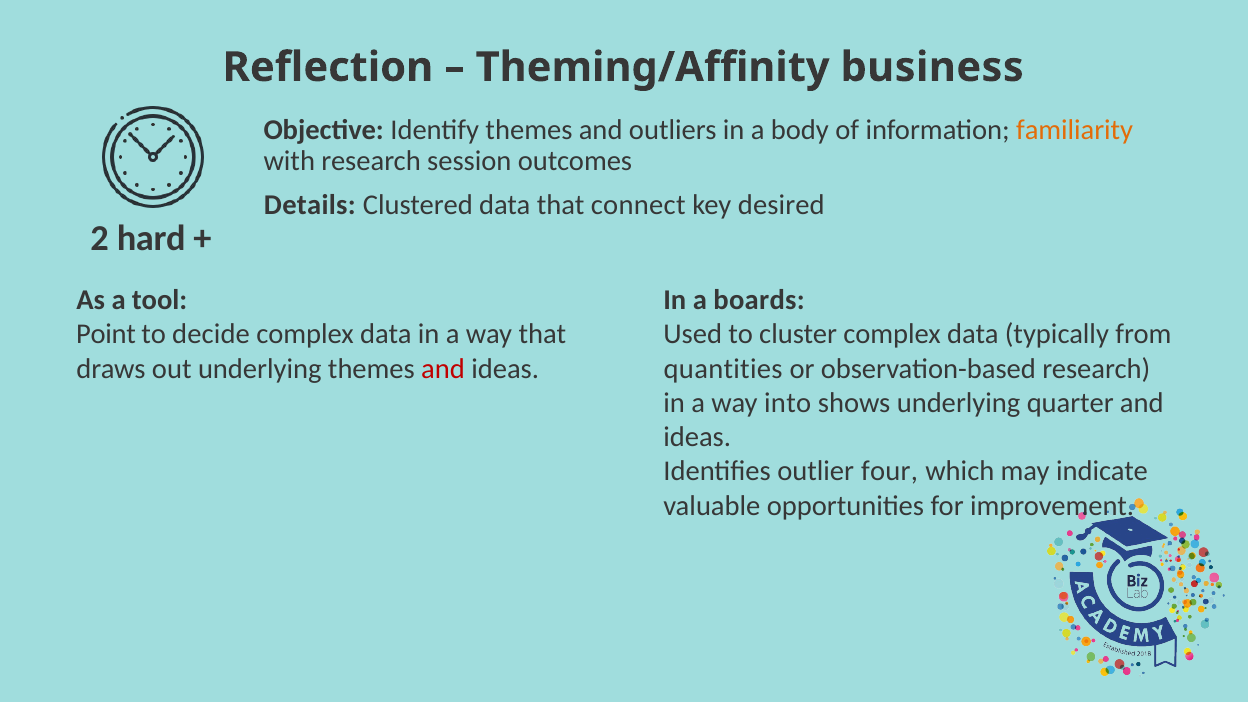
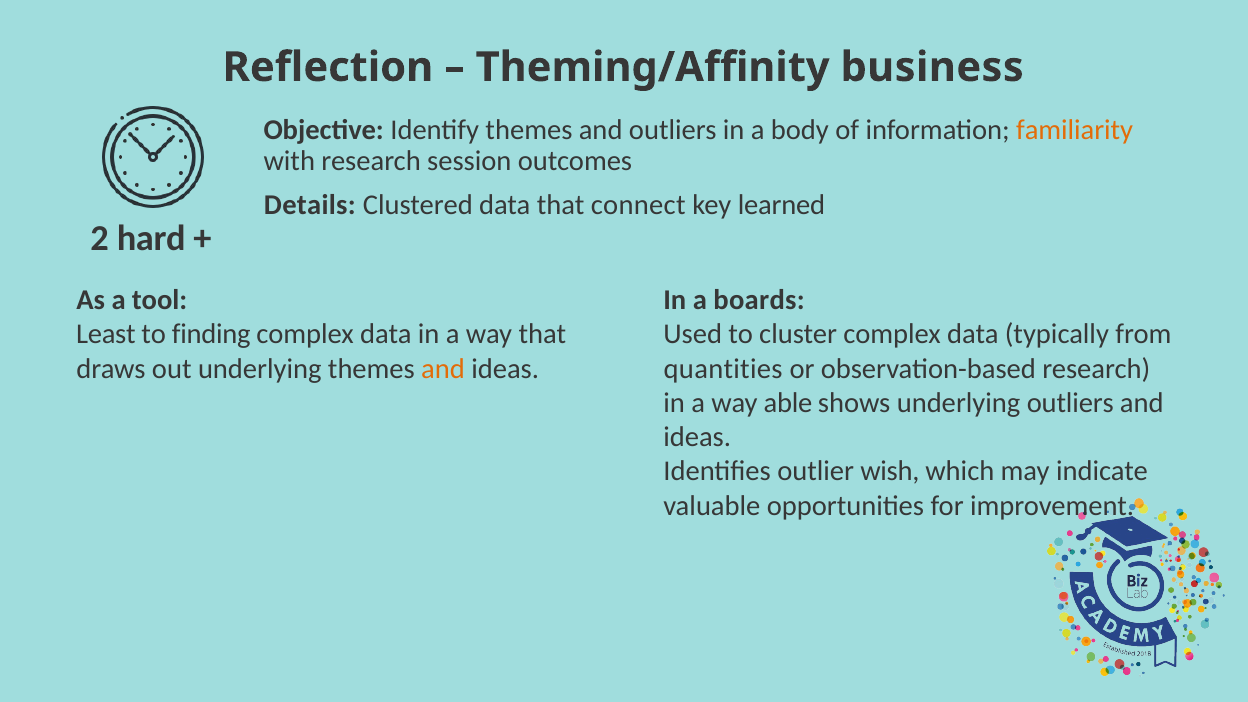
desired: desired -> learned
Point: Point -> Least
decide: decide -> finding
and at (443, 369) colour: red -> orange
into: into -> able
underlying quarter: quarter -> outliers
four: four -> wish
